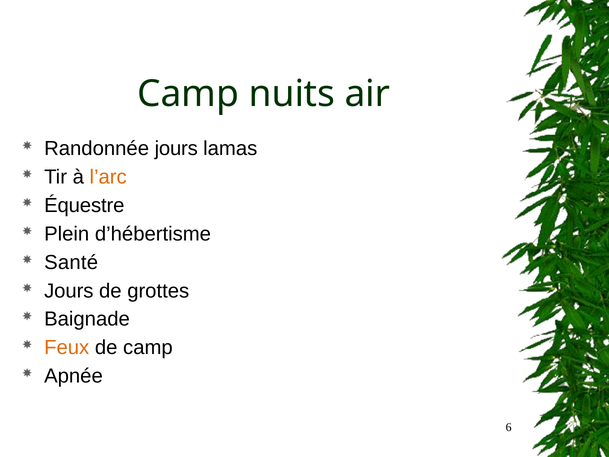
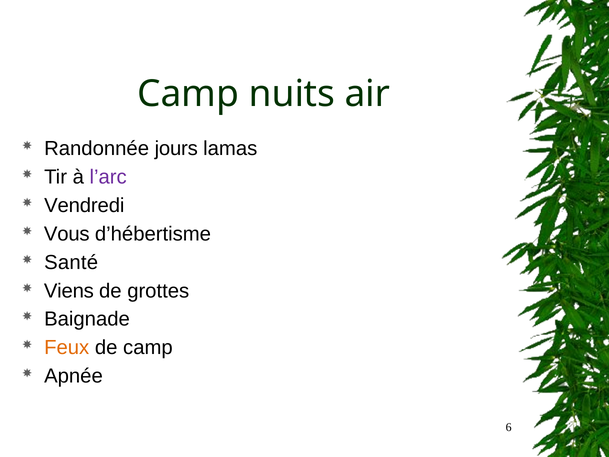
l’arc colour: orange -> purple
Équestre: Équestre -> Vendredi
Plein: Plein -> Vous
Jours at (69, 291): Jours -> Viens
